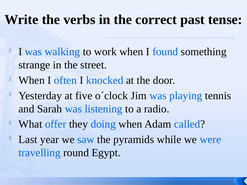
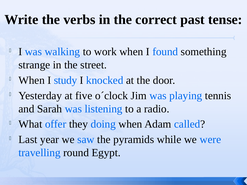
often: often -> study
